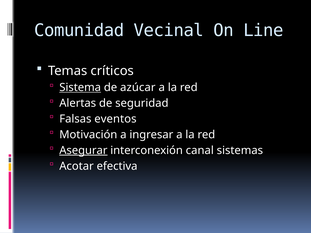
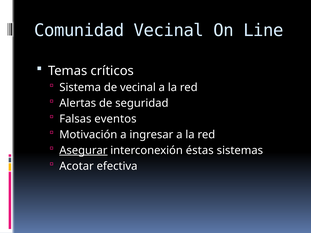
Sistema underline: present -> none
de azúcar: azúcar -> vecinal
canal: canal -> éstas
